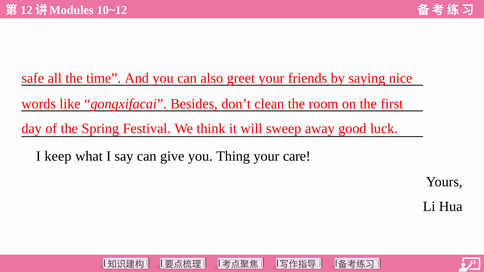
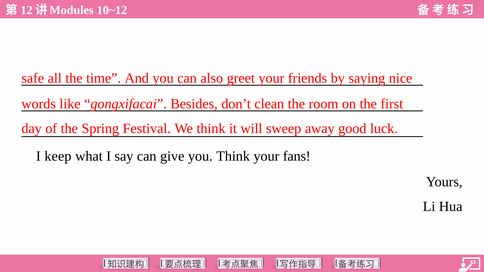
you Thing: Thing -> Think
care: care -> fans
